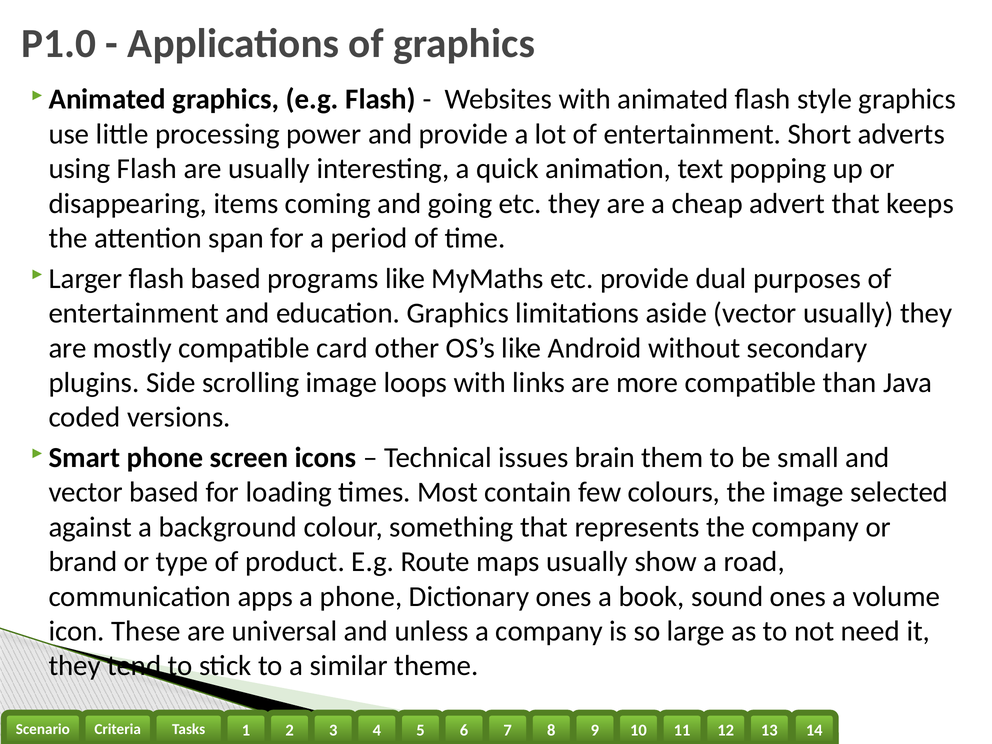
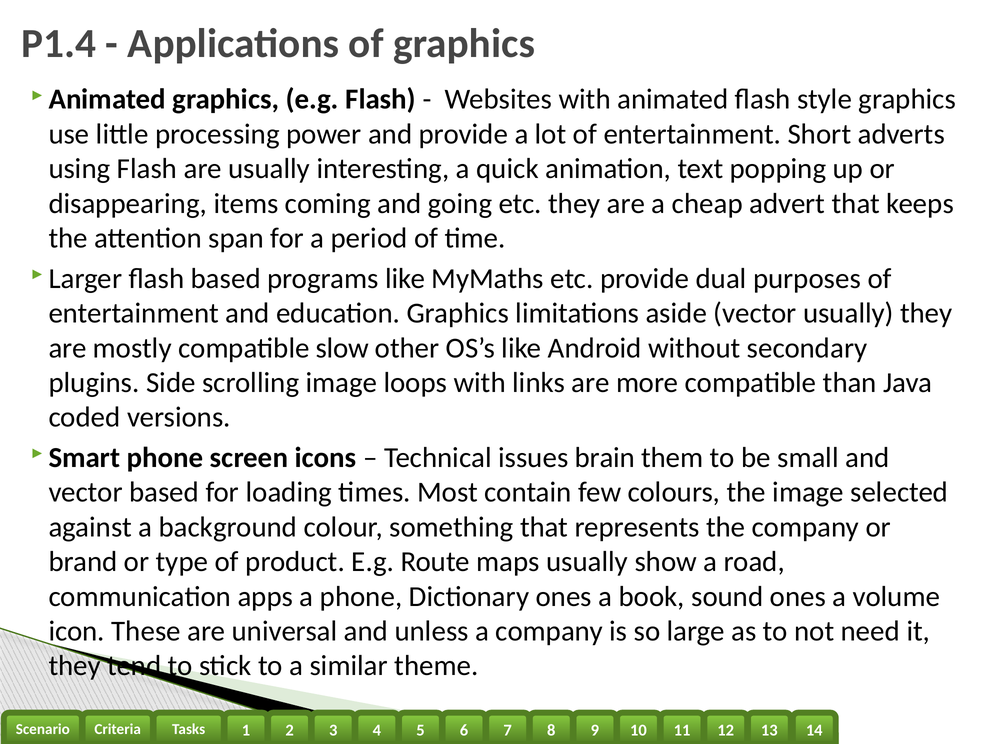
P1.0: P1.0 -> P1.4
card: card -> slow
